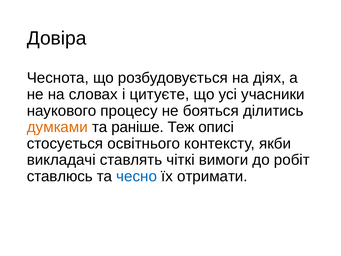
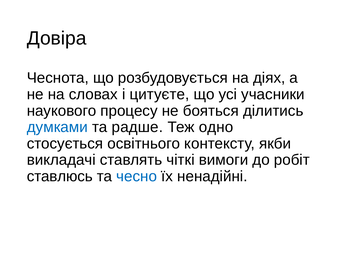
думками colour: orange -> blue
раніше: раніше -> радше
описі: описі -> одно
отримати: отримати -> ненадійні
